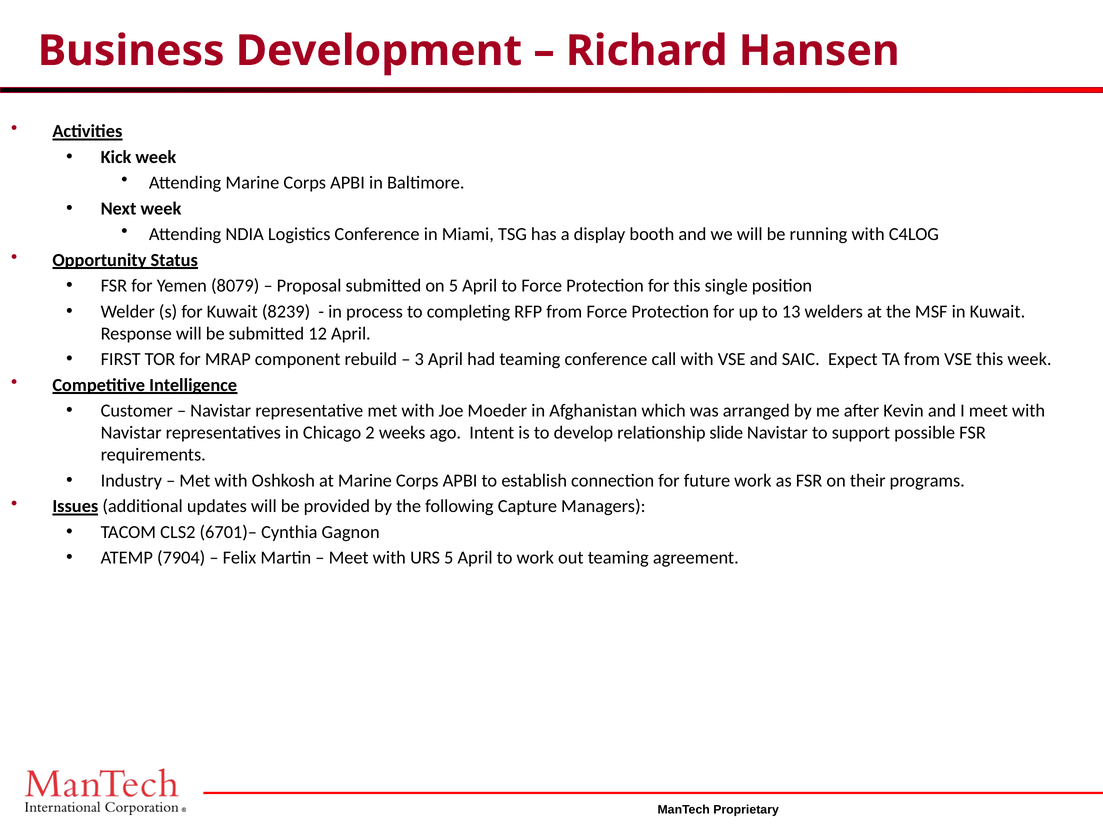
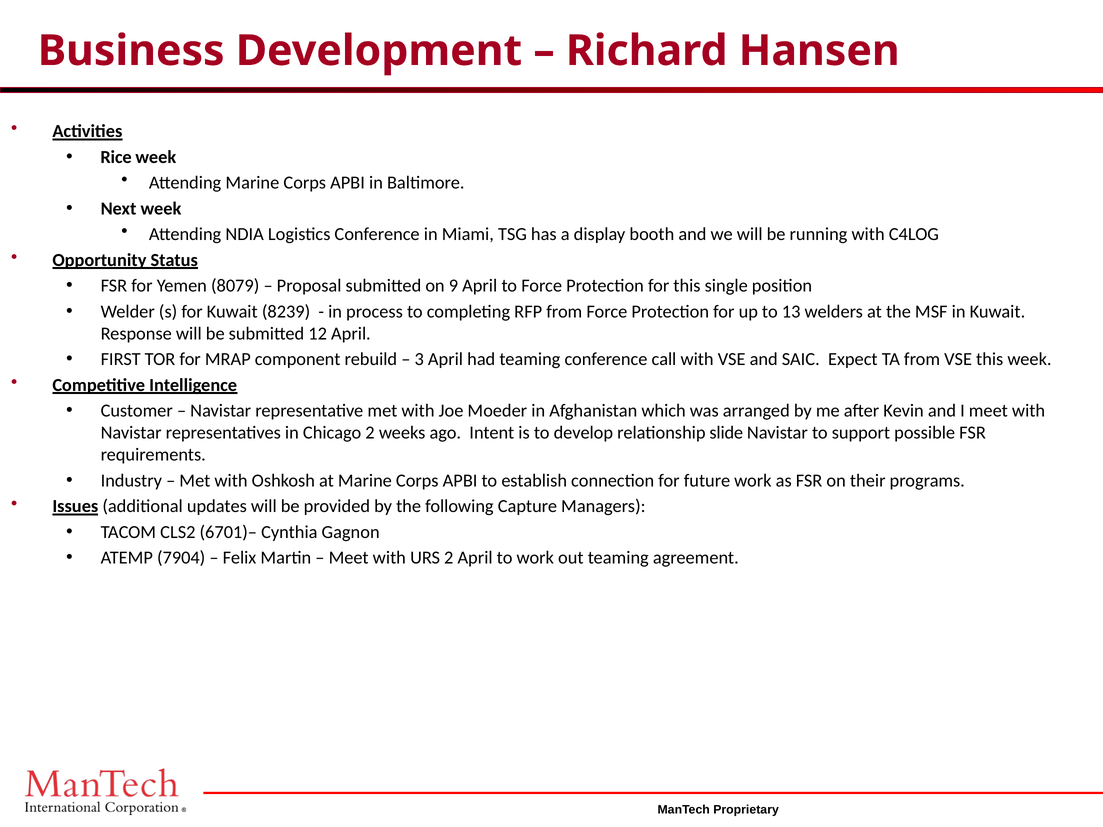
Kick: Kick -> Rice
on 5: 5 -> 9
URS 5: 5 -> 2
